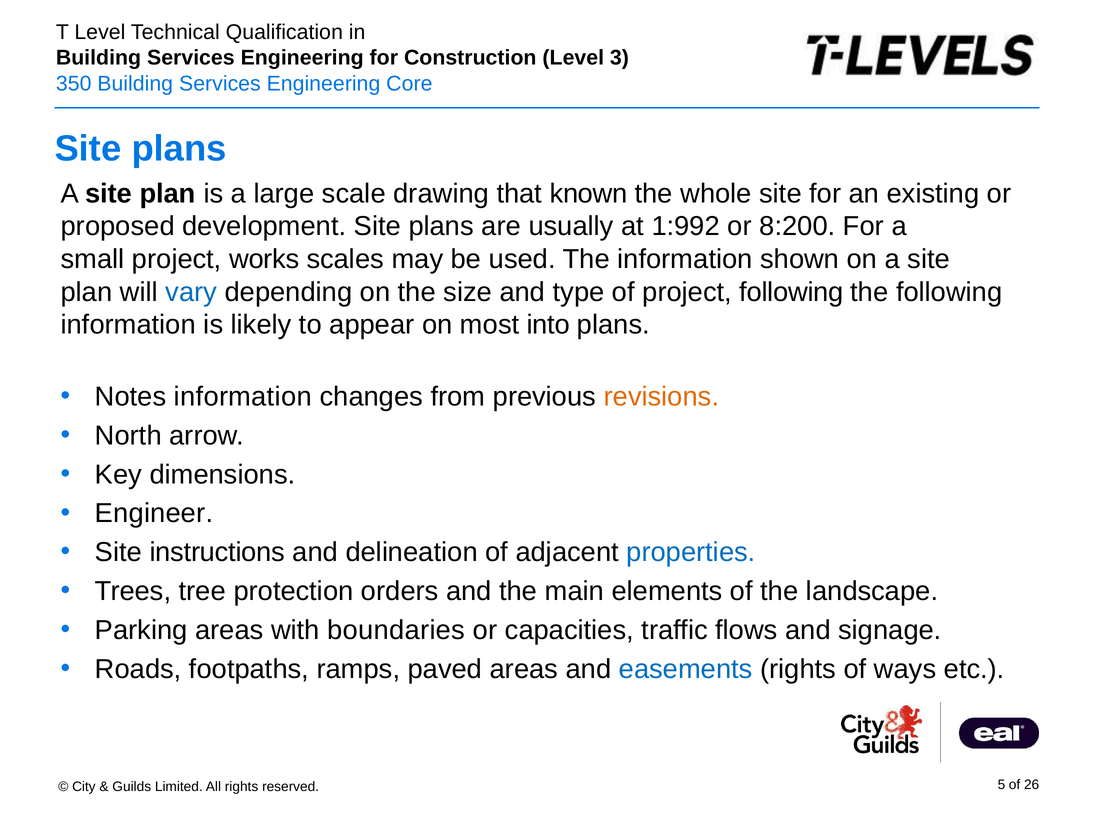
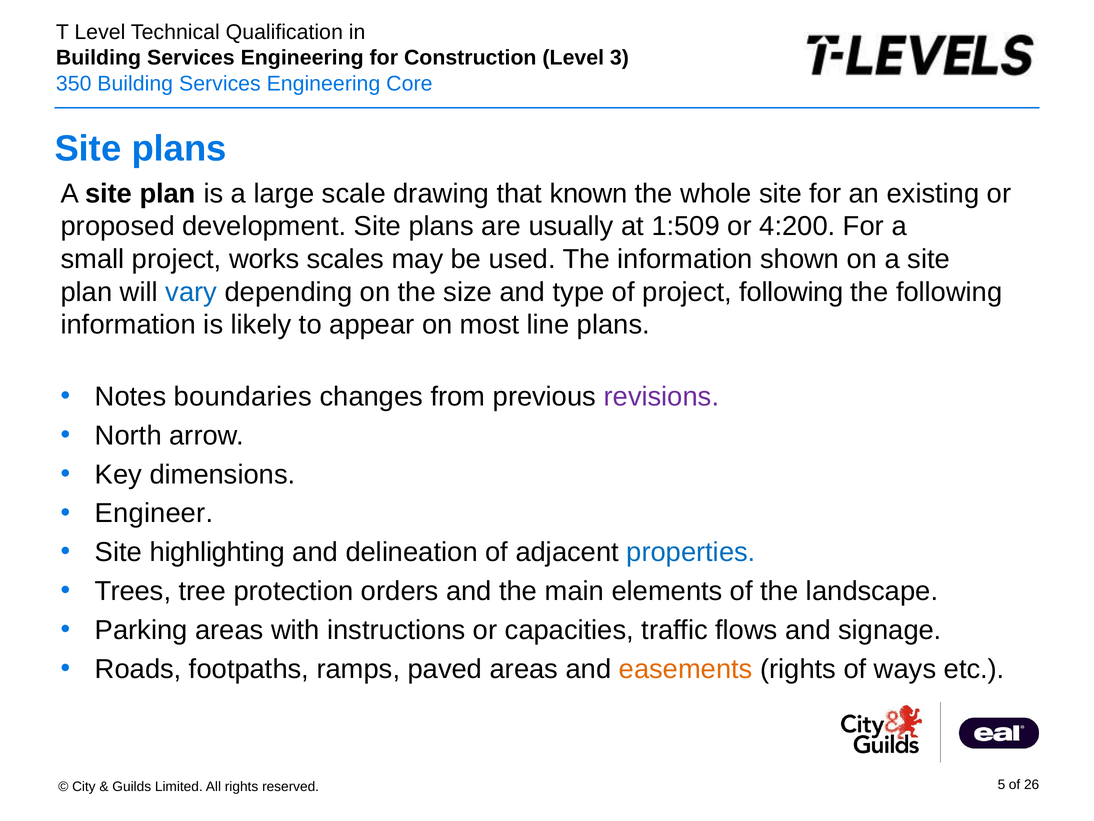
1:992: 1:992 -> 1:509
8:200: 8:200 -> 4:200
into: into -> line
Notes information: information -> boundaries
revisions colour: orange -> purple
instructions: instructions -> highlighting
boundaries: boundaries -> instructions
easements colour: blue -> orange
